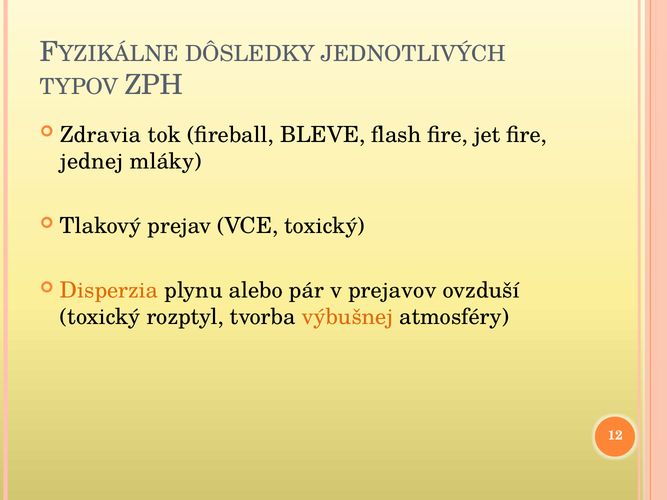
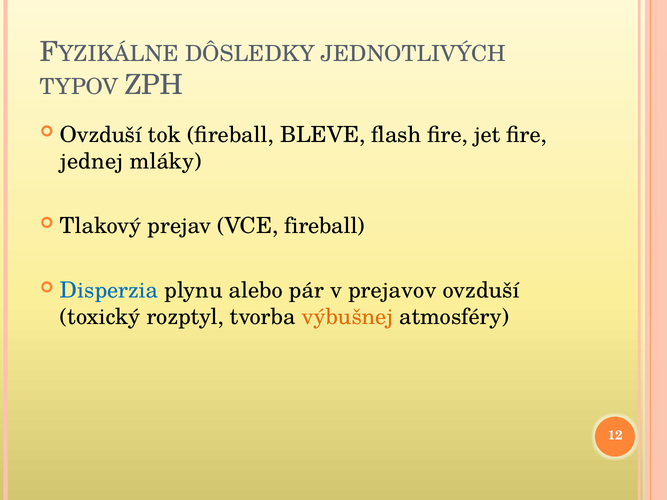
Zdravia at (101, 135): Zdravia -> Ovzduší
VCE toxický: toxický -> fireball
Disperzia colour: orange -> blue
